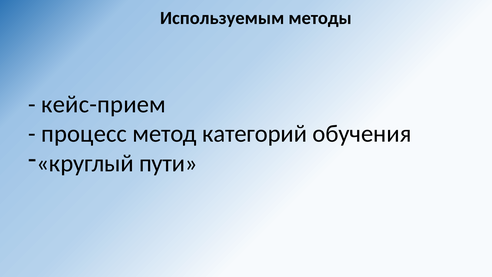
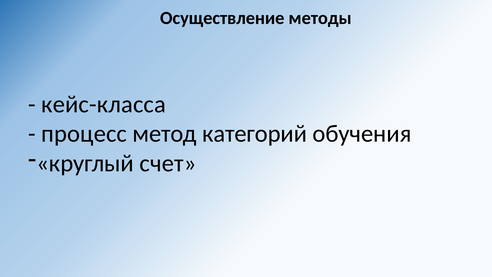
Используемым: Используемым -> Осуществление
кейс-прием: кейс-прием -> кейс-класса
пути: пути -> счет
